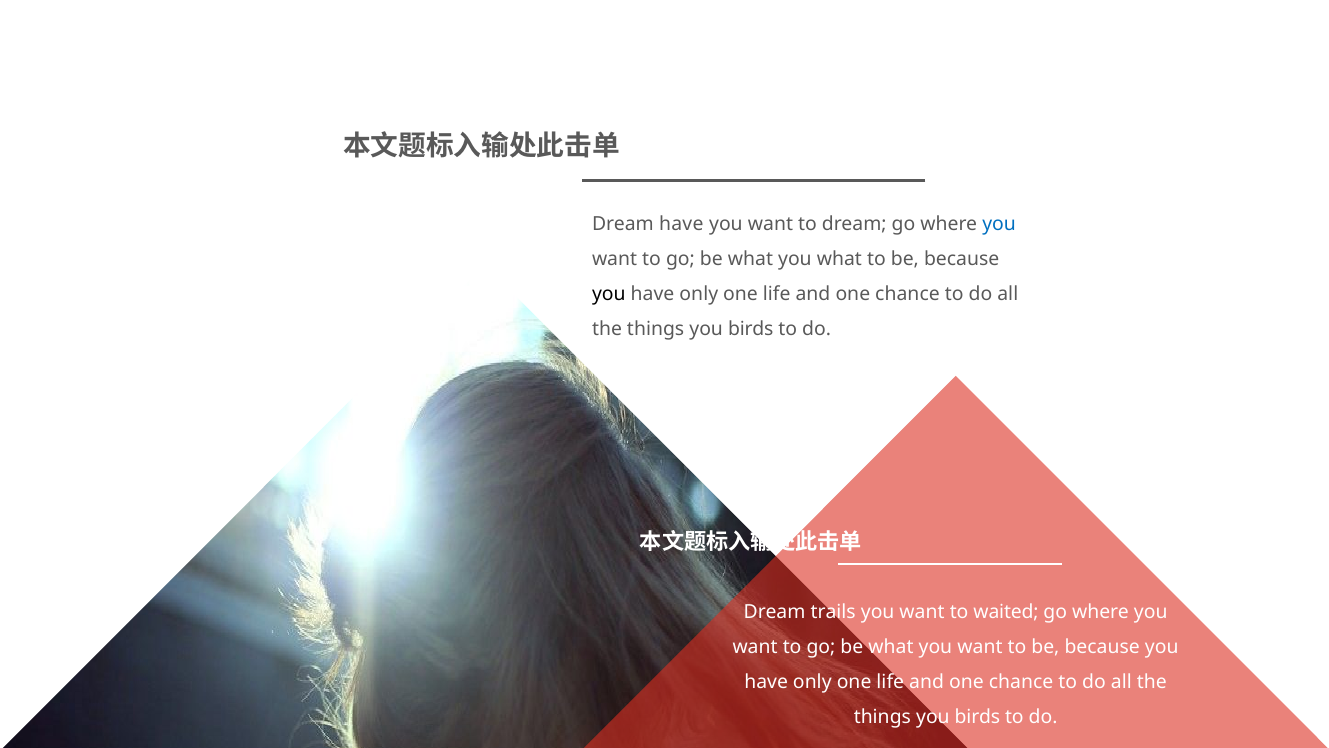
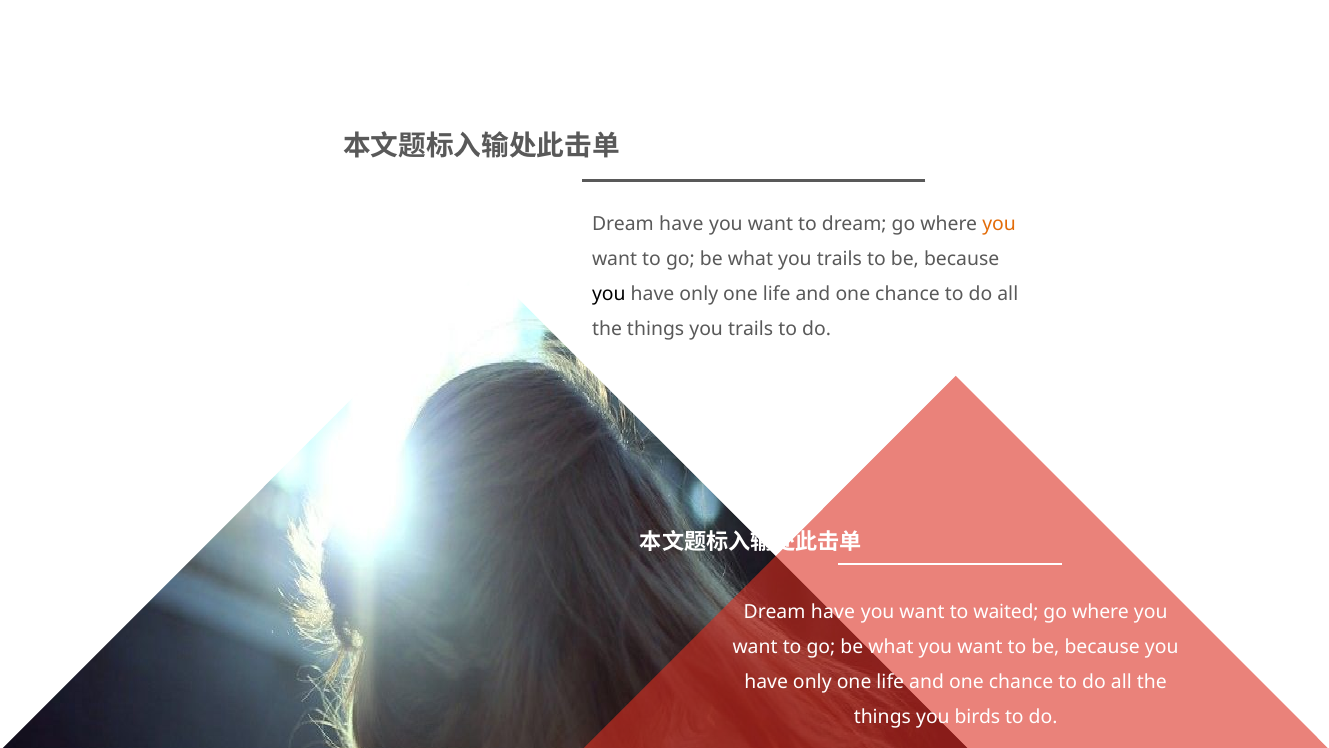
you at (999, 224) colour: blue -> orange
what you what: what -> trails
birds at (751, 329): birds -> trails
trails at (833, 612): trails -> have
